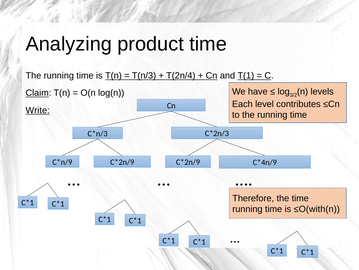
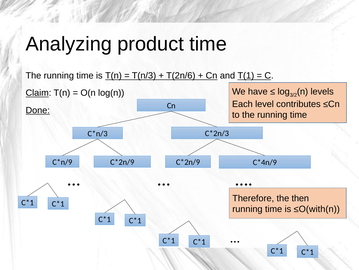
T(2n/4: T(2n/4 -> T(2n/6
Write: Write -> Done
the time: time -> then
